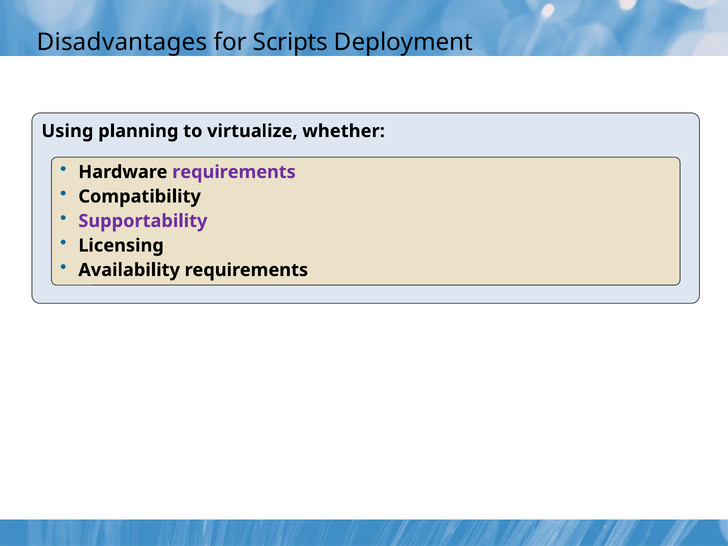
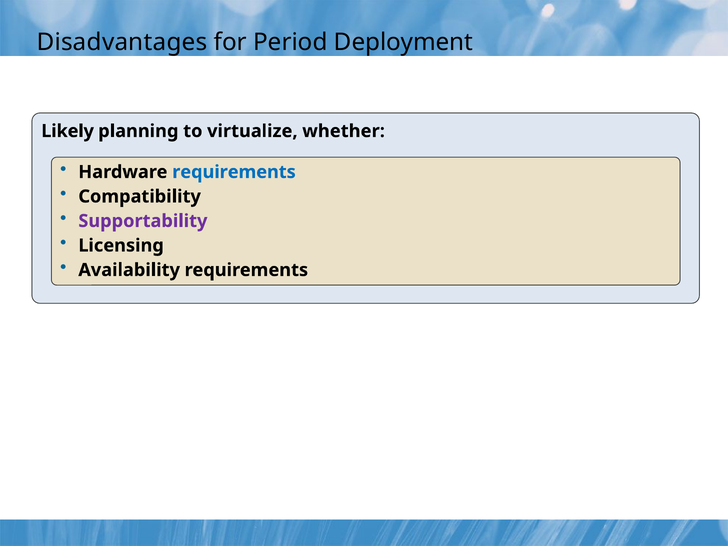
Scripts: Scripts -> Period
Using: Using -> Likely
requirements at (234, 172) colour: purple -> blue
